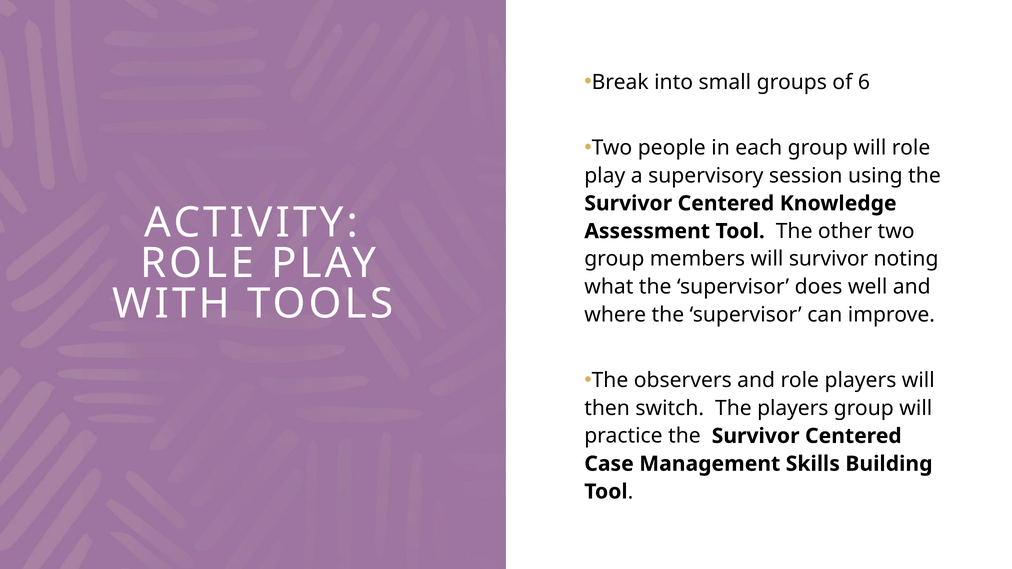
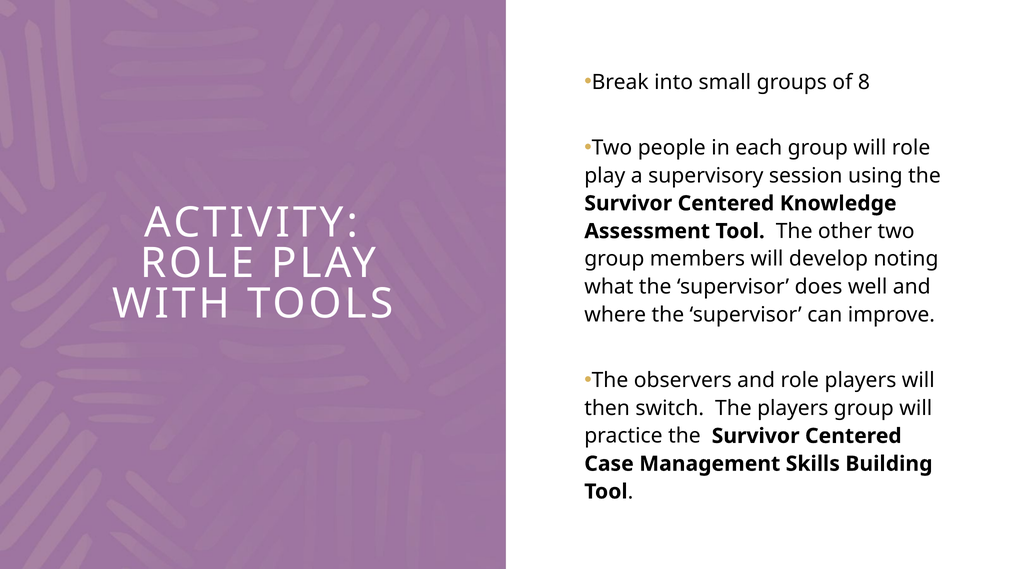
6: 6 -> 8
will survivor: survivor -> develop
